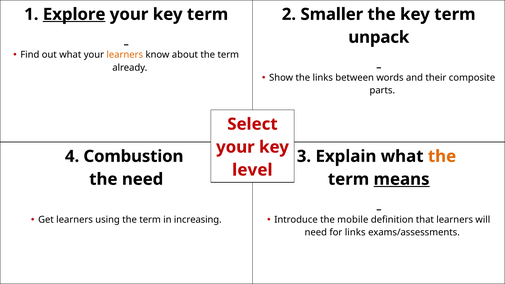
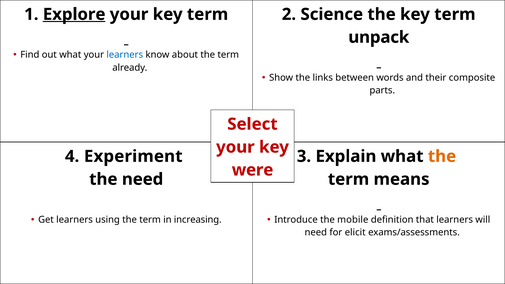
Smaller: Smaller -> Science
learners at (125, 55) colour: orange -> blue
Combustion: Combustion -> Experiment
level: level -> were
means underline: present -> none
for links: links -> elicit
